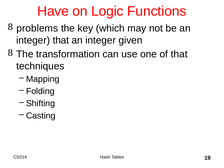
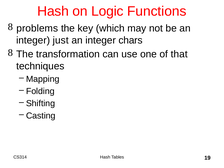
Have at (53, 11): Have -> Hash
integer that: that -> just
given: given -> chars
